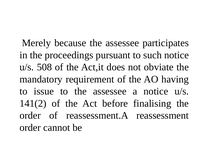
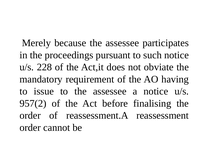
508: 508 -> 228
141(2: 141(2 -> 957(2
